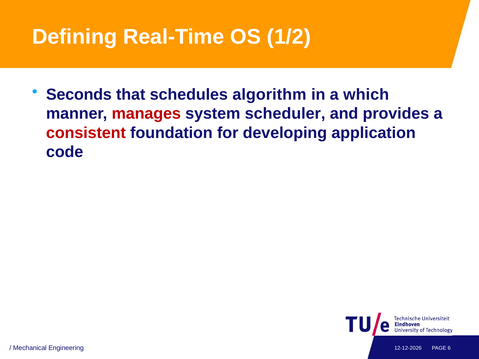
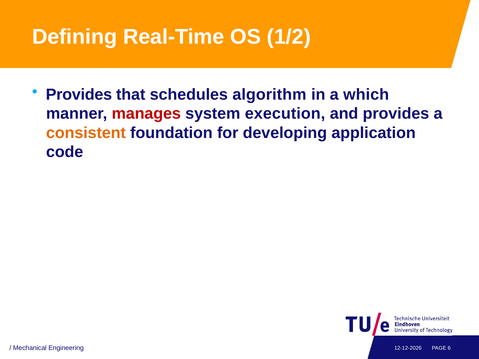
Seconds at (79, 95): Seconds -> Provides
scheduler: scheduler -> execution
consistent colour: red -> orange
